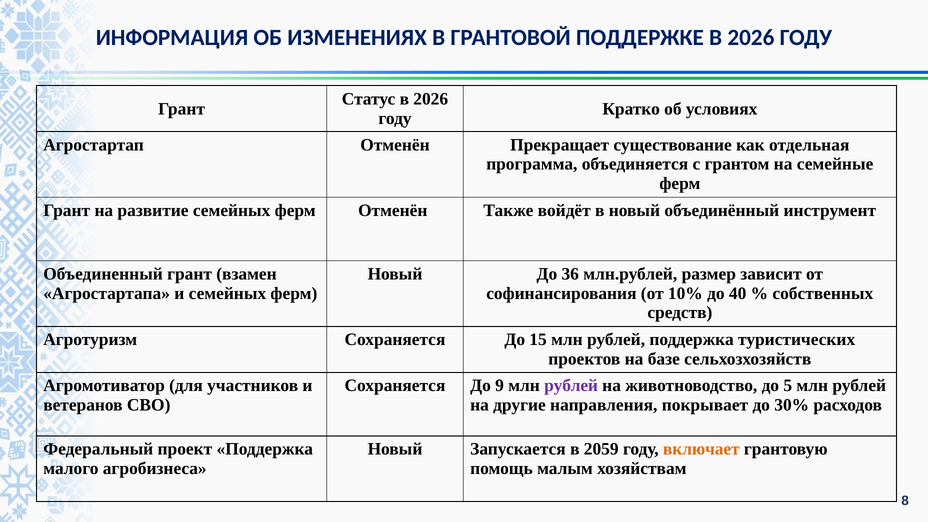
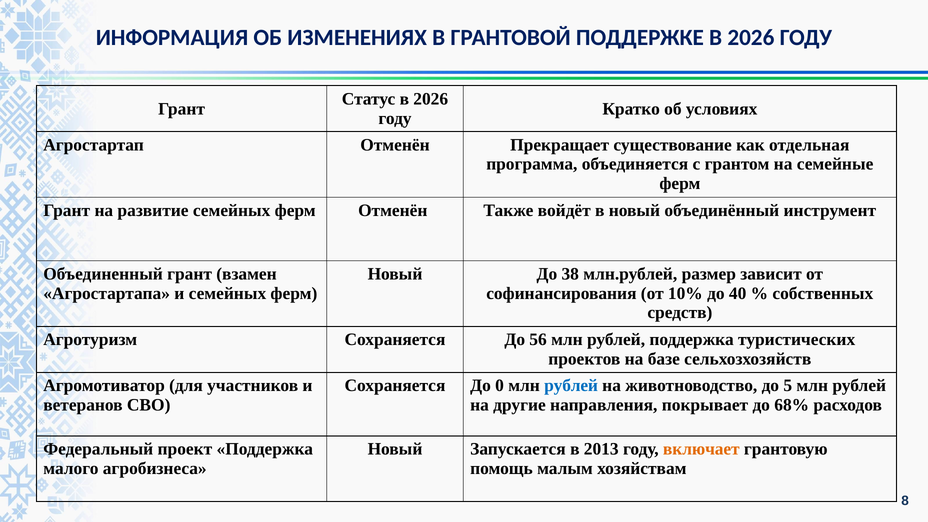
36: 36 -> 38
15: 15 -> 56
9: 9 -> 0
рублей at (571, 386) colour: purple -> blue
30%: 30% -> 68%
2059: 2059 -> 2013
